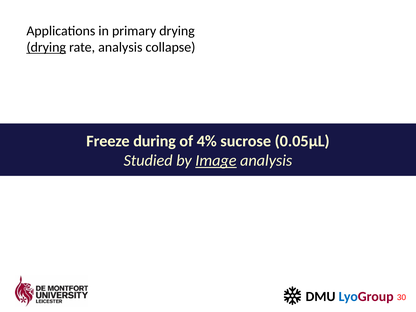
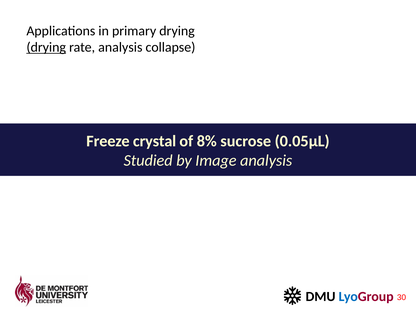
during: during -> crystal
4%: 4% -> 8%
Image underline: present -> none
